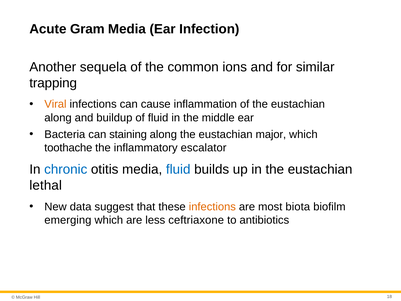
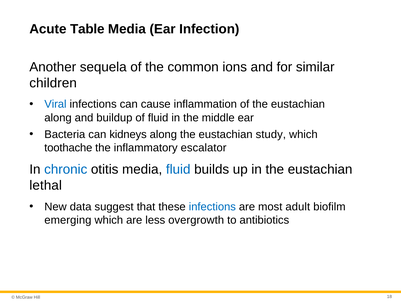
Gram: Gram -> Table
trapping: trapping -> children
Viral colour: orange -> blue
staining: staining -> kidneys
major: major -> study
infections at (212, 207) colour: orange -> blue
biota: biota -> adult
ceftriaxone: ceftriaxone -> overgrowth
